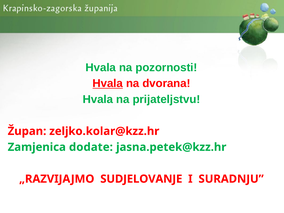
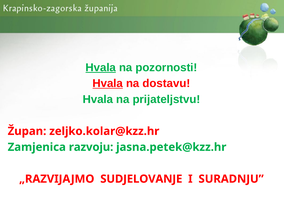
Hvala at (101, 68) underline: none -> present
dvorana: dvorana -> dostavu
dodate: dodate -> razvoju
